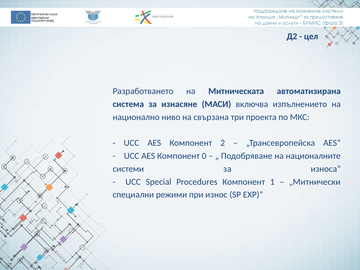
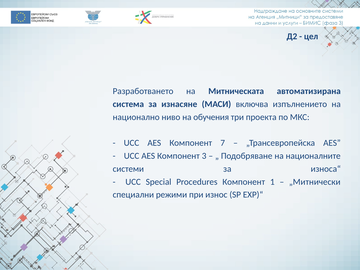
свързана: свързана -> обучения
2: 2 -> 7
0: 0 -> 3
